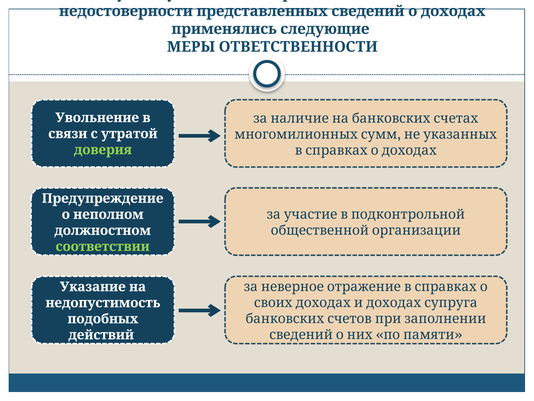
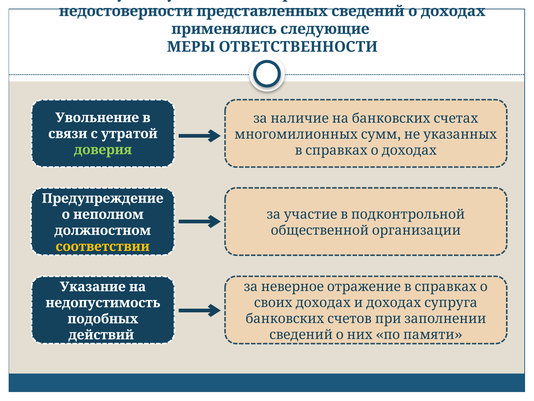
соответствии colour: light green -> yellow
